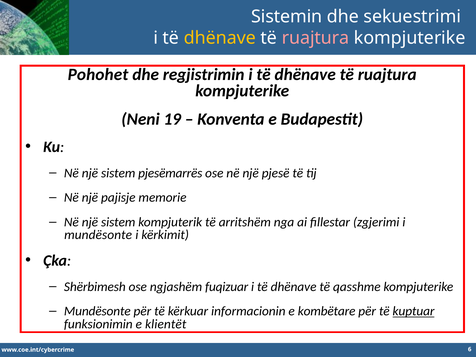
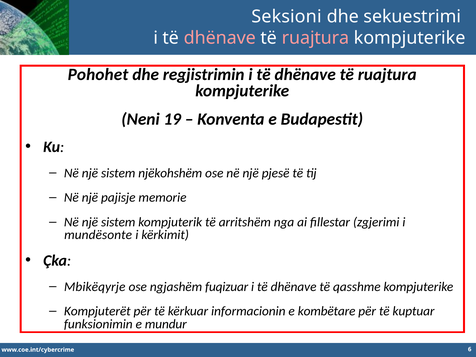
Sistemin: Sistemin -> Seksioni
dhënave at (220, 38) colour: yellow -> pink
pjesëmarrës: pjesëmarrës -> njëkohshëm
Shërbimesh: Shërbimesh -> Mbikëqyrje
Mundësonte at (97, 311): Mundësonte -> Kompjuterët
kuptuar underline: present -> none
klientët: klientët -> mundur
